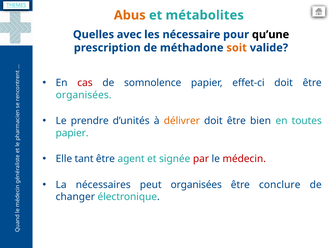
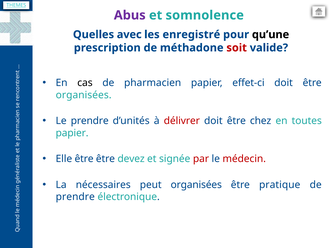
Abus colour: orange -> purple
métabolites: métabolites -> somnolence
nécessaire: nécessaire -> enregistré
soit colour: orange -> red
cas colour: red -> black
somnolence: somnolence -> pharmacien
délivrer colour: orange -> red
bien: bien -> chez
Elle tant: tant -> être
agent: agent -> devez
conclure: conclure -> pratique
changer at (75, 197): changer -> prendre
